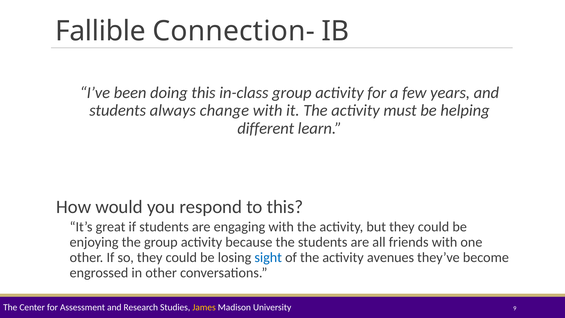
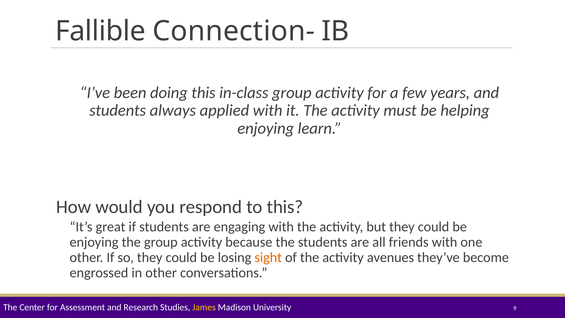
change: change -> applied
different at (266, 128): different -> enjoying
sight colour: blue -> orange
